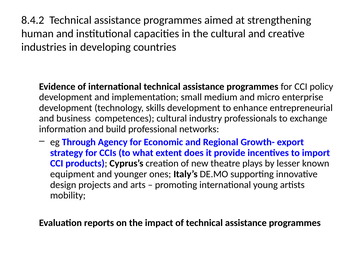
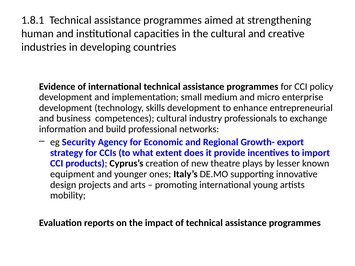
8.4.2: 8.4.2 -> 1.8.1
Through: Through -> Security
